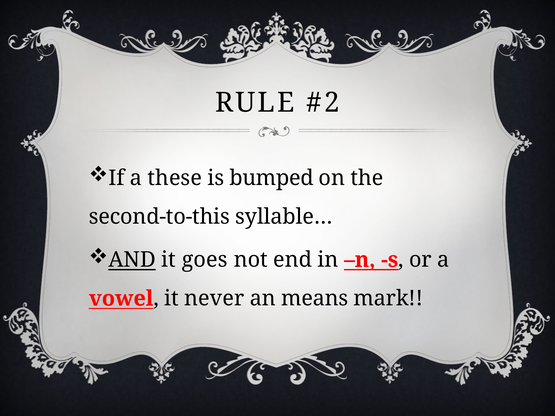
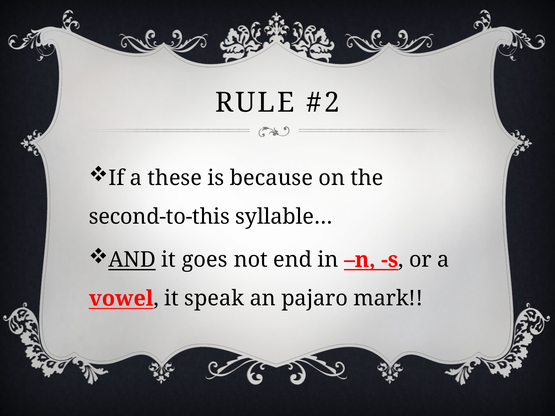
bumped: bumped -> because
never: never -> speak
means: means -> pajaro
